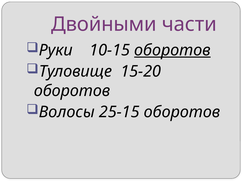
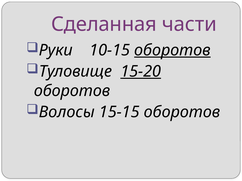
Двойными: Двойными -> Сделанная
15-20 underline: none -> present
25-15: 25-15 -> 15-15
